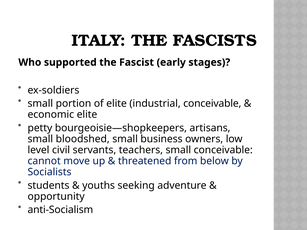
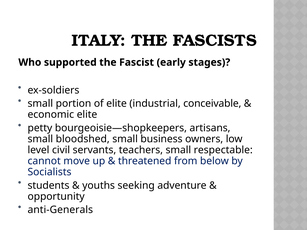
small conceivable: conceivable -> respectable
anti-Socialism: anti-Socialism -> anti-Generals
